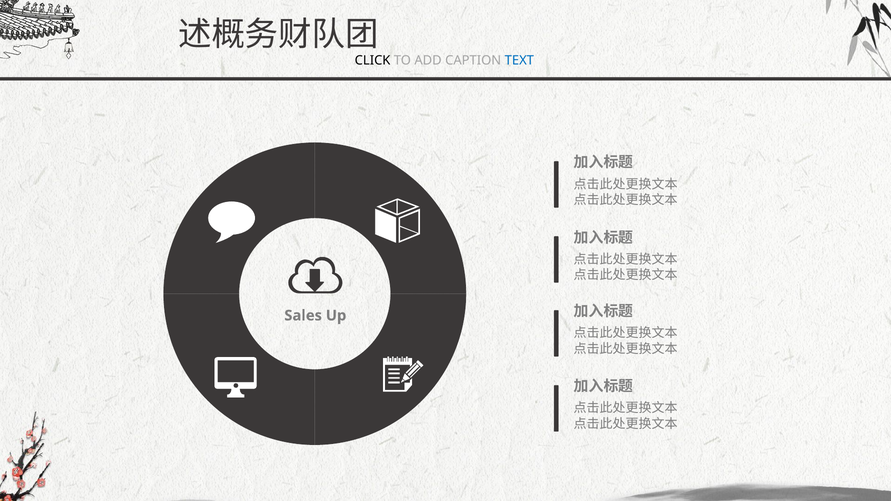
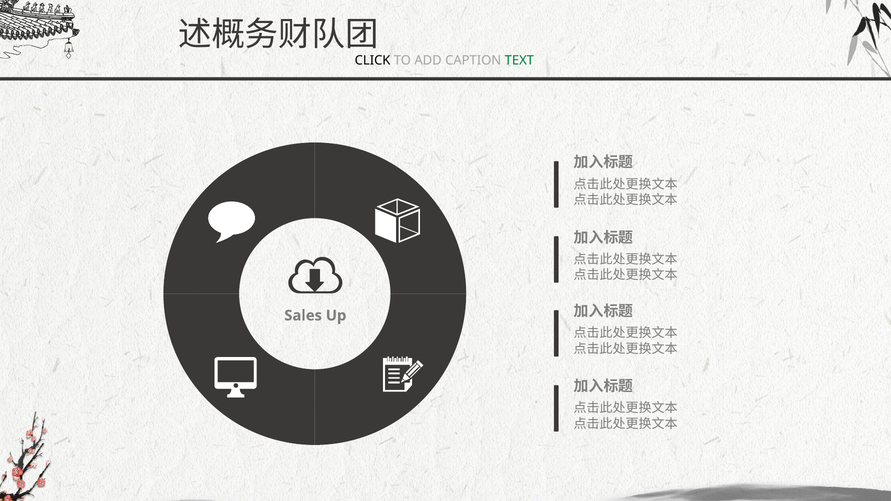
TEXT colour: blue -> green
